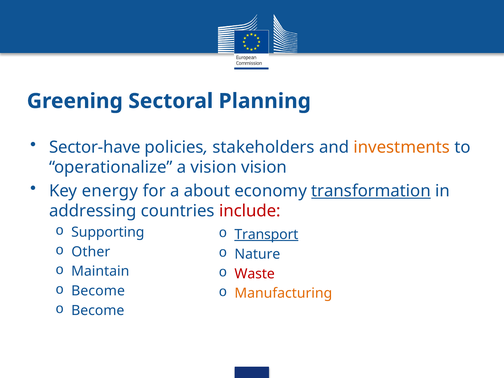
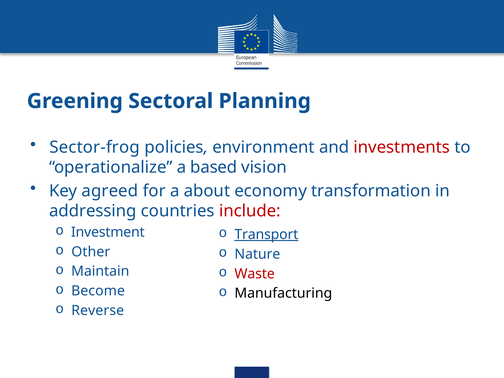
Sector-have: Sector-have -> Sector-frog
stakeholders: stakeholders -> environment
investments colour: orange -> red
a vision: vision -> based
energy: energy -> agreed
transformation underline: present -> none
Supporting: Supporting -> Investment
Manufacturing colour: orange -> black
Become at (98, 311): Become -> Reverse
